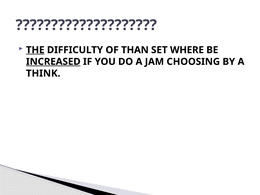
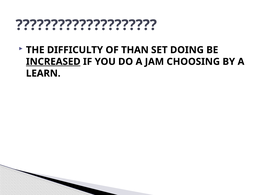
THE underline: present -> none
WHERE: WHERE -> DOING
THINK: THINK -> LEARN
